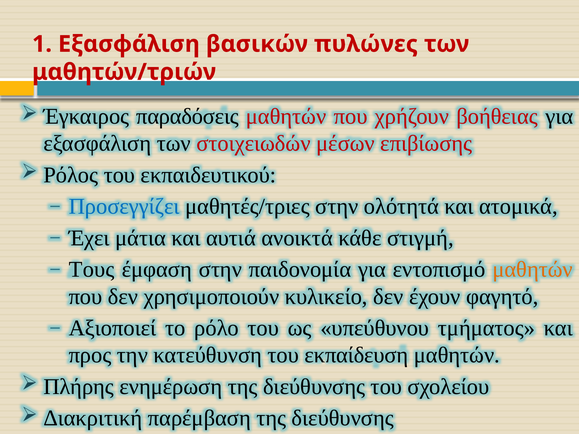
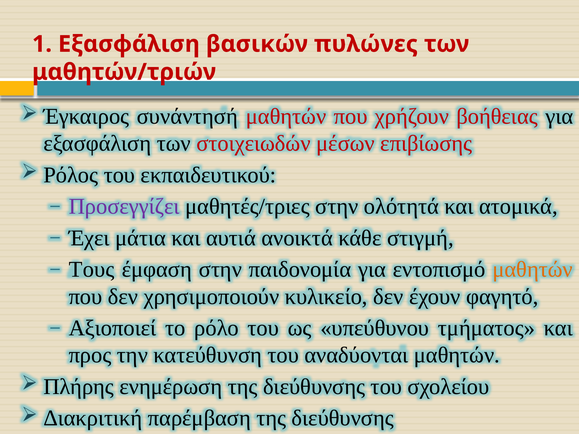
παραδόσεις: παραδόσεις -> συνάντησή
Προσεγγίζει colour: blue -> purple
εκπαίδευση: εκπαίδευση -> αναδύονται
